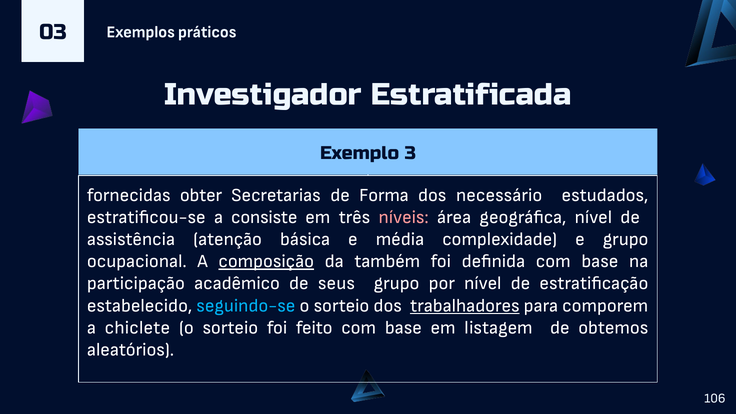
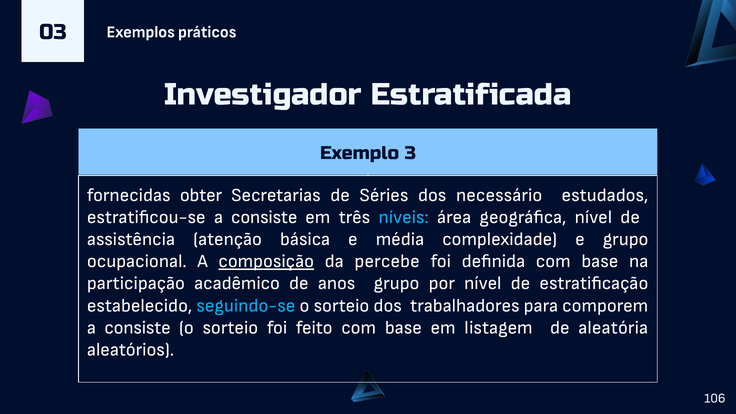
Forma: Forma -> Séries
níveis colour: pink -> light blue
também: também -> percebe
seus: seus -> anos
trabalhadores underline: present -> none
chiclete at (137, 328): chiclete -> consiste
obtemos: obtemos -> aleatória
